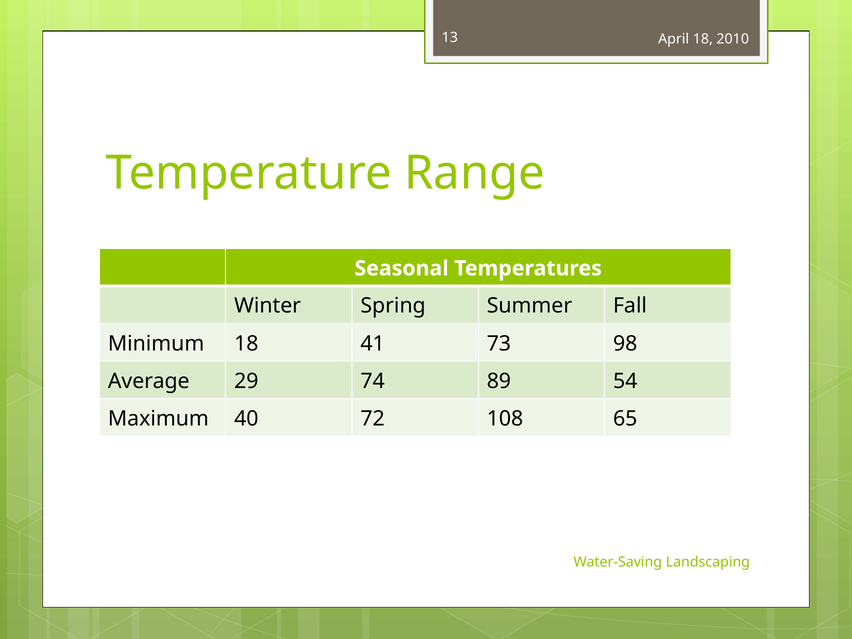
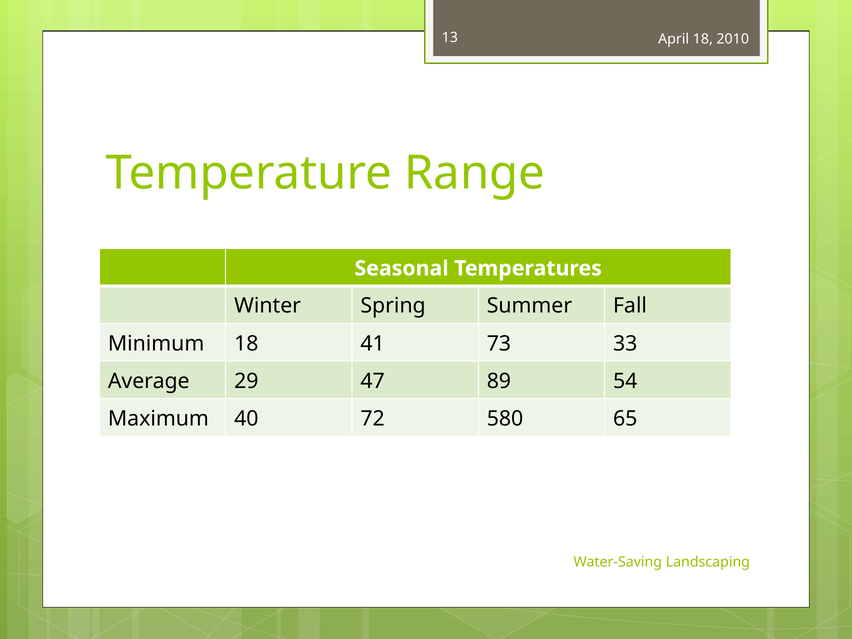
98: 98 -> 33
74: 74 -> 47
108: 108 -> 580
